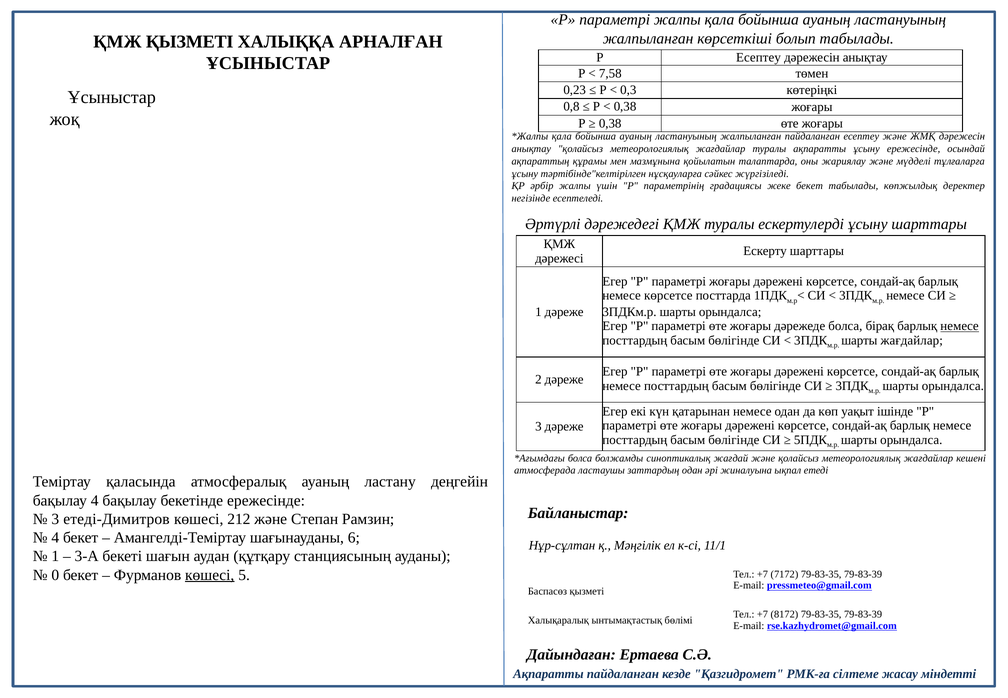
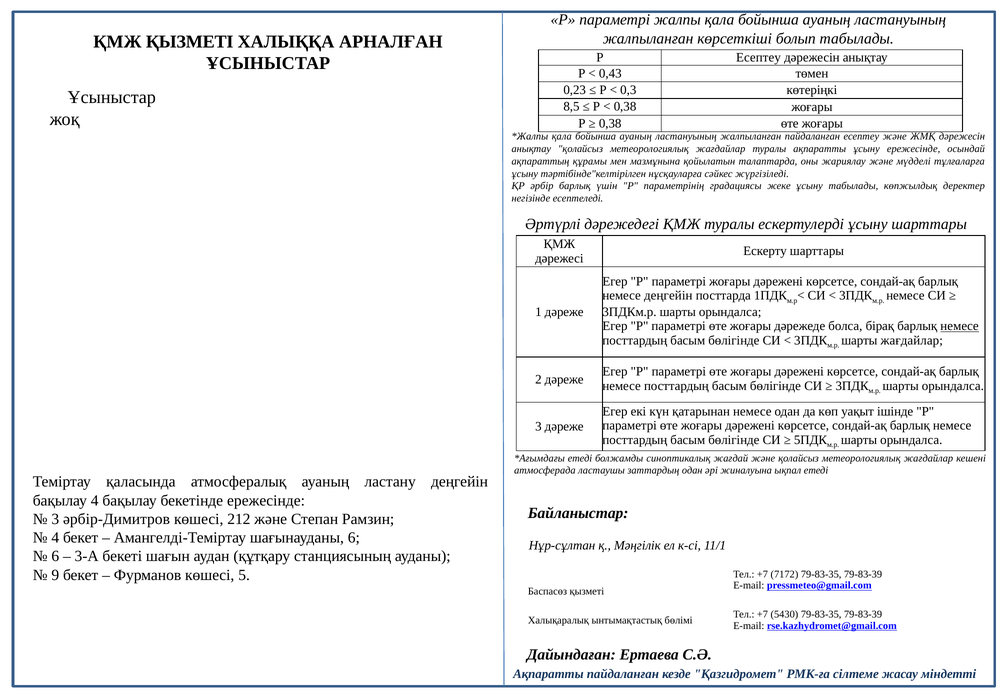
7,58: 7,58 -> 0,43
0,8: 0,8 -> 8,5
әрбір жалпы: жалпы -> барлық
жеке бекет: бекет -> ұсыну
немесе көрсетсе: көрсетсе -> деңгейін
болса at (580, 458): болса -> етеді
етеді-Димитров: етеді-Димитров -> әрбір-Димитров
1 at (55, 556): 1 -> 6
0: 0 -> 9
көшесі at (210, 575) underline: present -> none
8172: 8172 -> 5430
